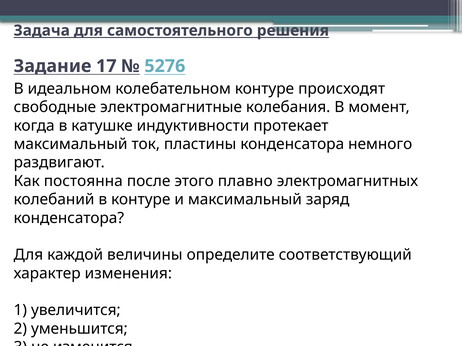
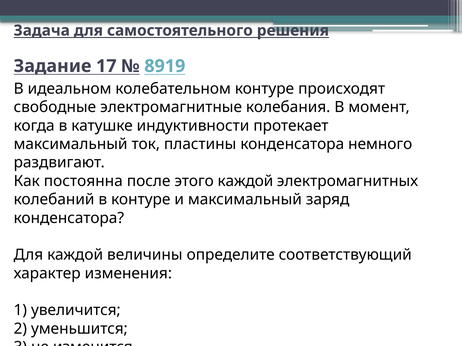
5276: 5276 -> 8919
этого плавно: плавно -> каждой
